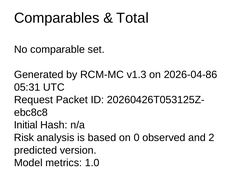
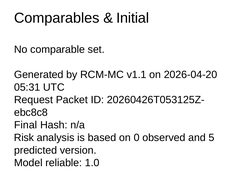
Total: Total -> Initial
v1.3: v1.3 -> v1.1
2026-04-86: 2026-04-86 -> 2026-04-20
Initial: Initial -> Final
2: 2 -> 5
metrics: metrics -> reliable
